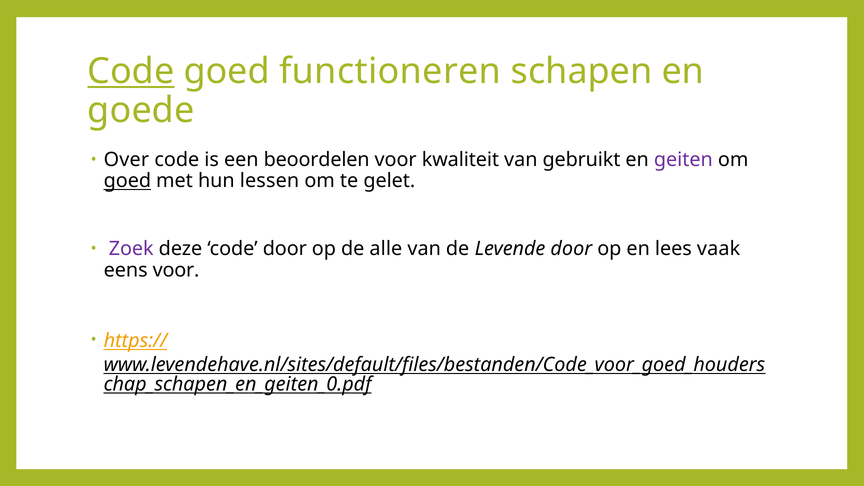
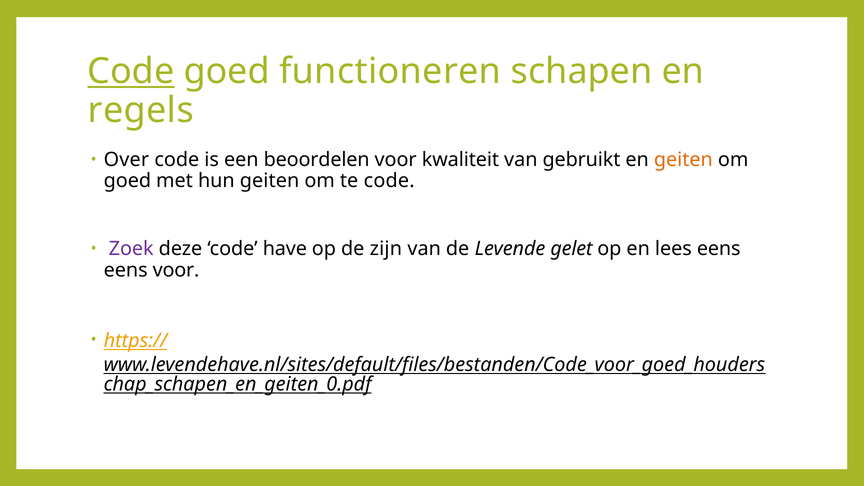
goede: goede -> regels
geiten at (683, 160) colour: purple -> orange
goed at (127, 181) underline: present -> none
hun lessen: lessen -> geiten
te gelet: gelet -> code
code door: door -> have
alle: alle -> zijn
Levende door: door -> gelet
lees vaak: vaak -> eens
